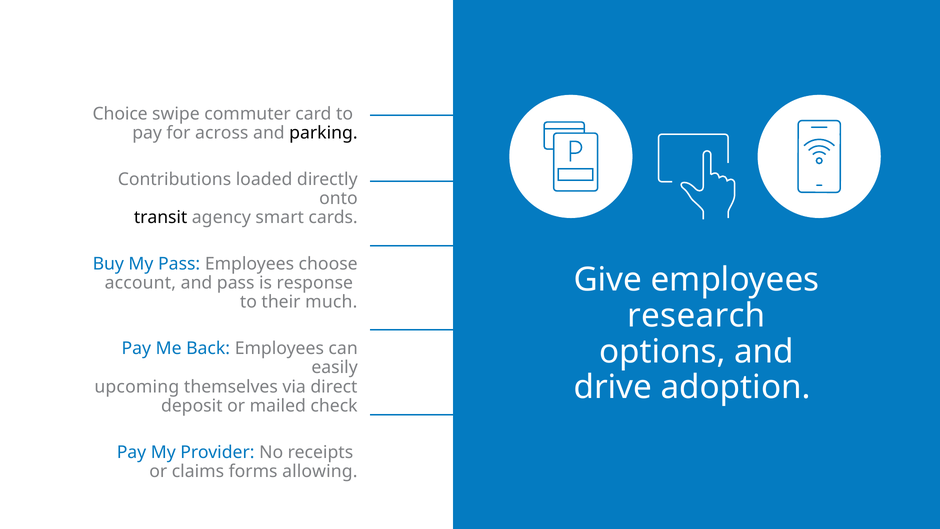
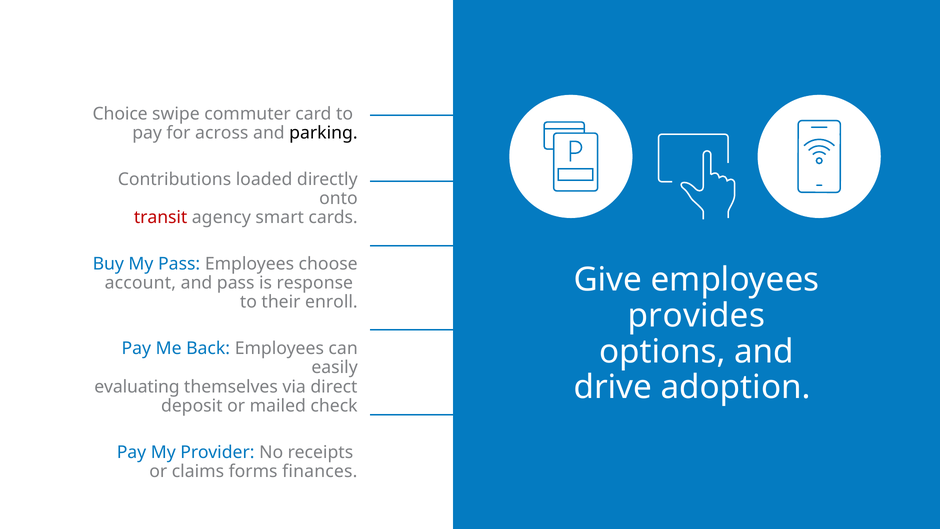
transit colour: black -> red
much: much -> enroll
research: research -> provides
upcoming: upcoming -> evaluating
allowing: allowing -> finances
